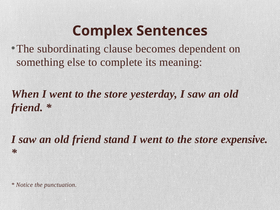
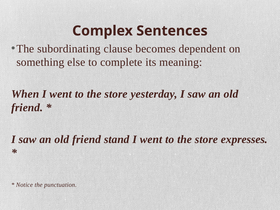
expensive: expensive -> expresses
